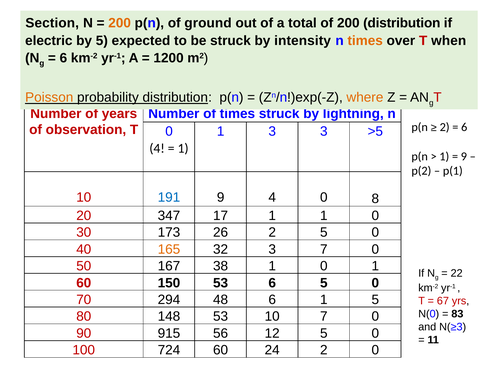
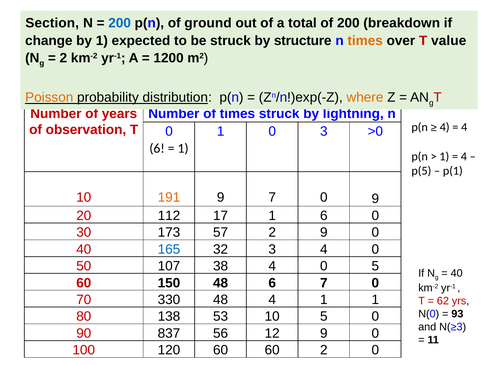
200 at (120, 23) colour: orange -> blue
200 distribution: distribution -> breakdown
electric: electric -> change
by 5: 5 -> 1
intensity: intensity -> structure
when: when -> value
6 at (63, 58): 6 -> 2
2 at (445, 127): 2 -> 4
6 at (464, 127): 6 -> 4
1 3: 3 -> 0
>5: >5 -> >0
4 at (157, 148): 4 -> 6
9 at (464, 156): 9 -> 4
p(2: p(2 -> p(5
191 colour: blue -> orange
9 4: 4 -> 7
0 8: 8 -> 9
347: 347 -> 112
17 1 1: 1 -> 6
26: 26 -> 57
2 5: 5 -> 9
165 colour: orange -> blue
3 7: 7 -> 4
167: 167 -> 107
38 1: 1 -> 4
0 1: 1 -> 5
22 at (457, 274): 22 -> 40
150 53: 53 -> 48
6 5: 5 -> 7
294: 294 -> 330
48 6: 6 -> 4
5 at (375, 300): 5 -> 1
67: 67 -> 62
83: 83 -> 93
148: 148 -> 138
10 7: 7 -> 5
915: 915 -> 837
12 5: 5 -> 9
724: 724 -> 120
60 24: 24 -> 60
